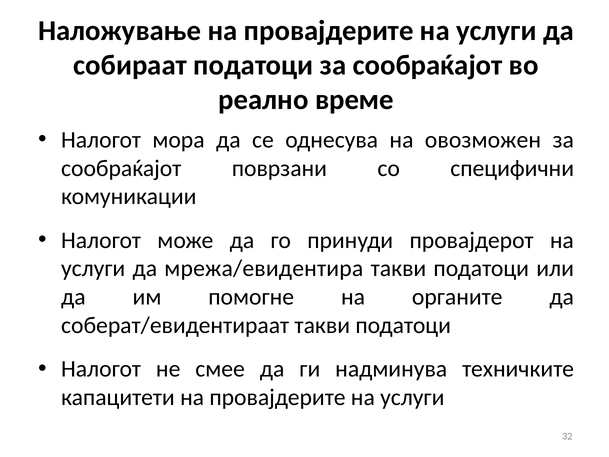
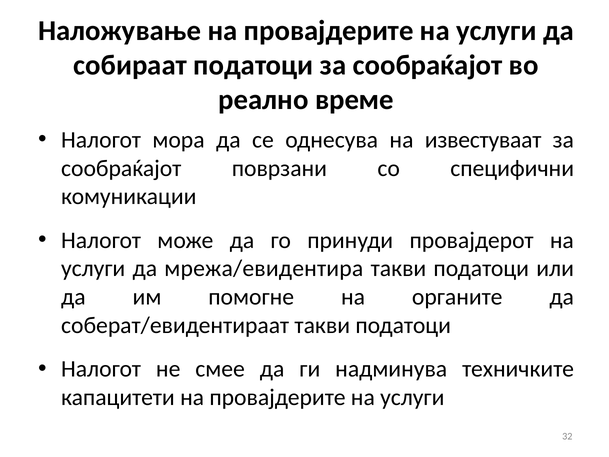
овозможен: овозможен -> известуваат
